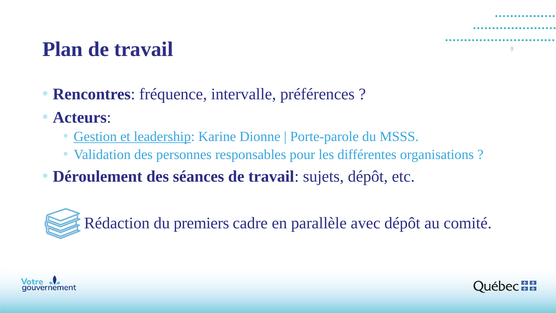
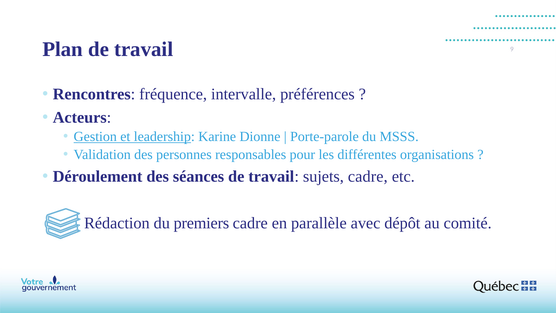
sujets dépôt: dépôt -> cadre
